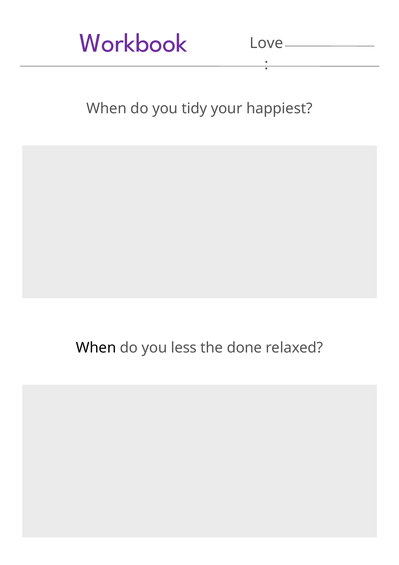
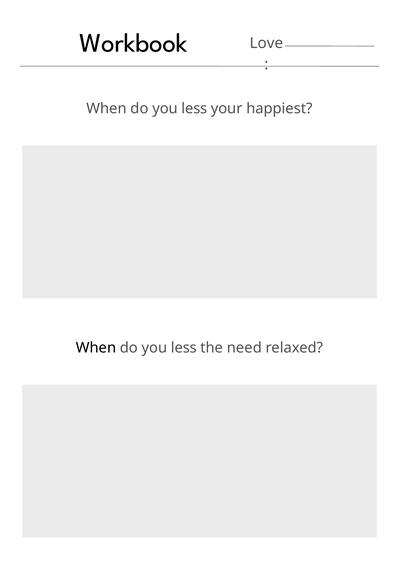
Workbook colour: purple -> black
tidy at (194, 109): tidy -> less
done: done -> need
